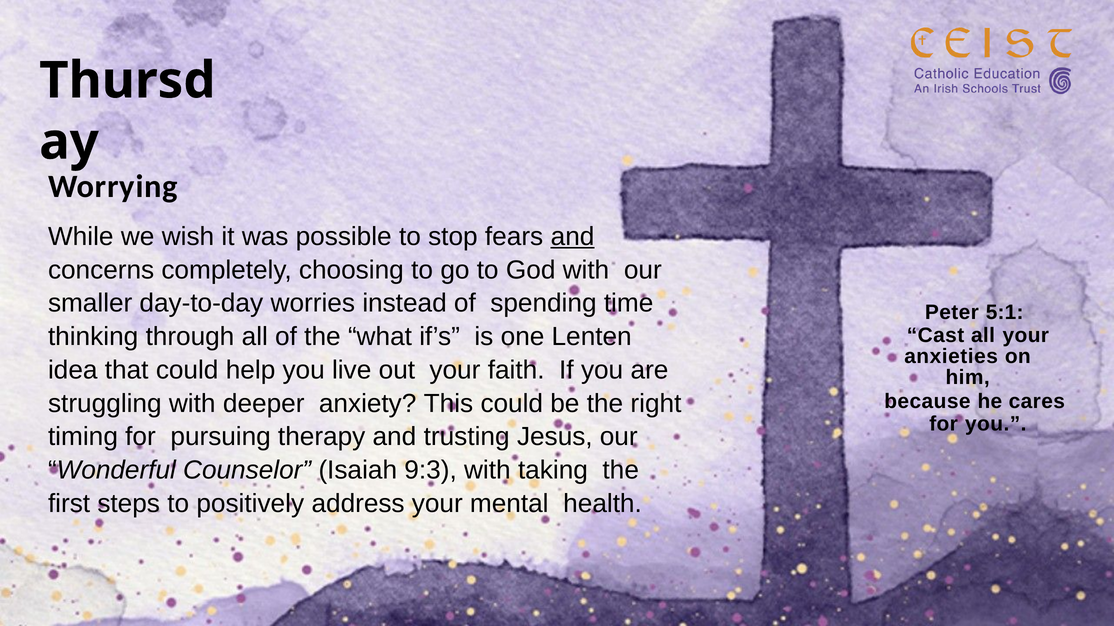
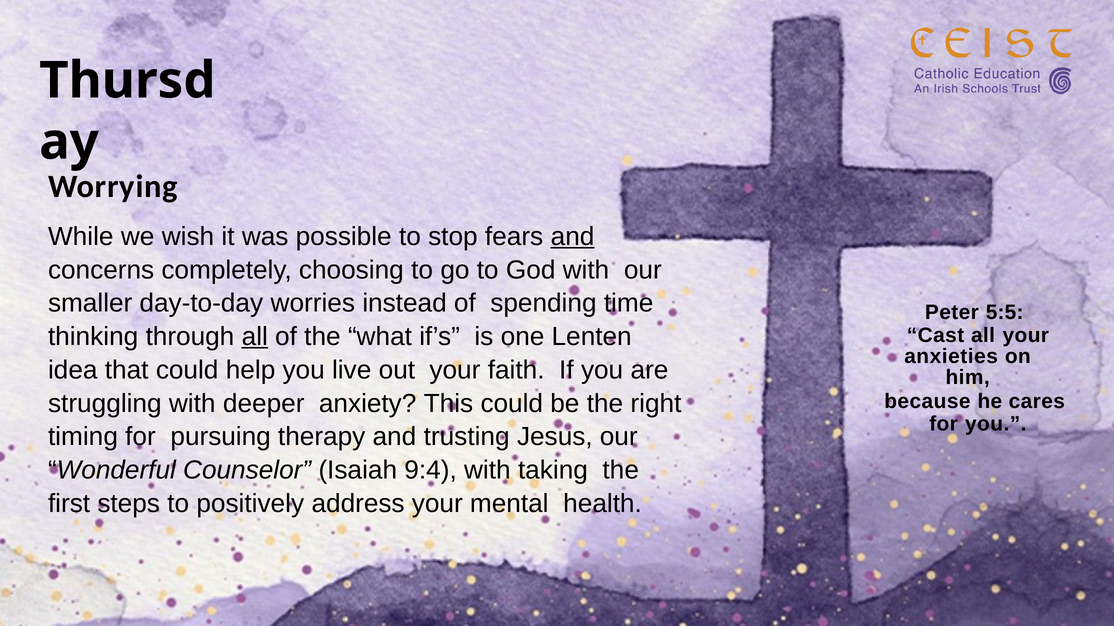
5:1: 5:1 -> 5:5
all at (255, 337) underline: none -> present
9:3: 9:3 -> 9:4
